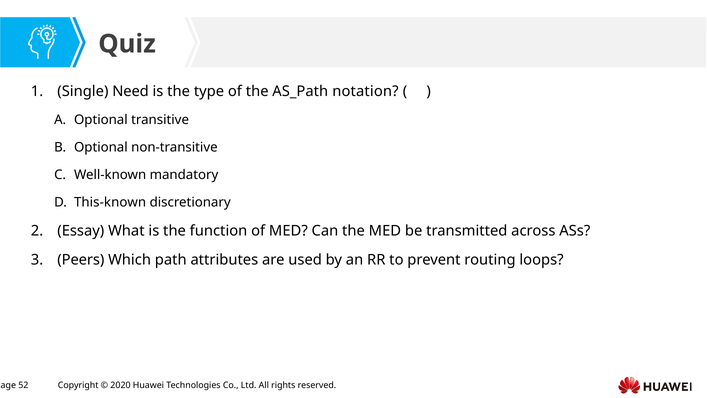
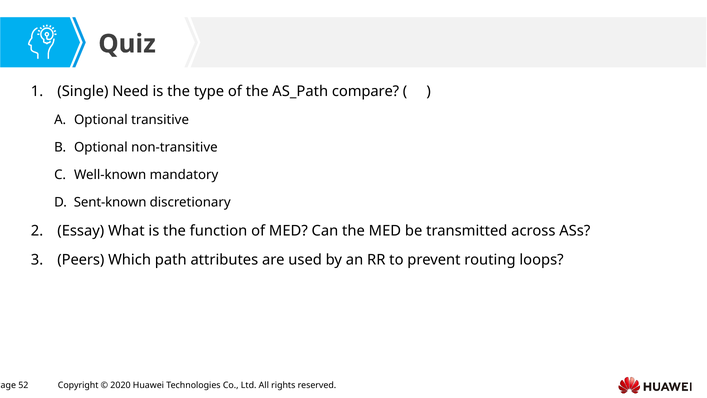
notation: notation -> compare
This-known: This-known -> Sent-known
